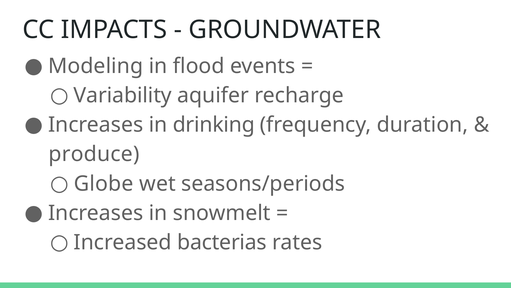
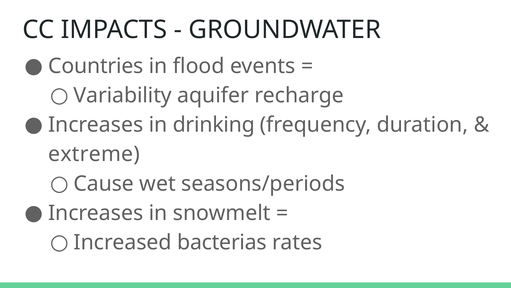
Modeling: Modeling -> Countries
produce: produce -> extreme
Globe: Globe -> Cause
